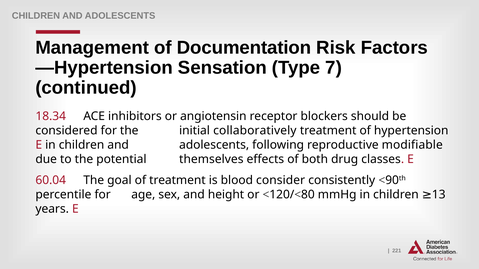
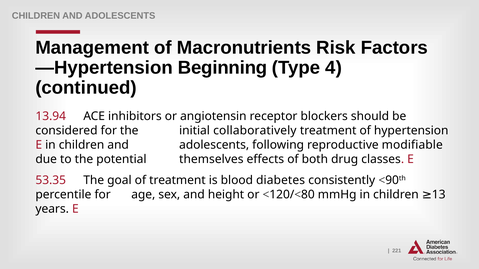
Documentation: Documentation -> Macronutrients
Sensation: Sensation -> Beginning
7: 7 -> 4
18.34: 18.34 -> 13.94
60.04: 60.04 -> 53.35
consider: consider -> diabetes
